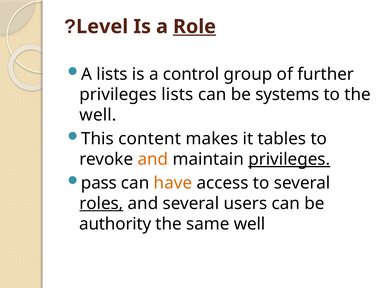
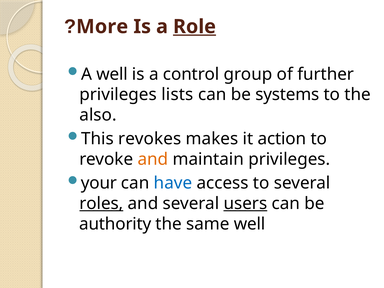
Level: Level -> More
A lists: lists -> well
well at (98, 115): well -> also
content: content -> revokes
tables: tables -> action
privileges at (289, 159) underline: present -> none
pass: pass -> your
have colour: orange -> blue
users underline: none -> present
